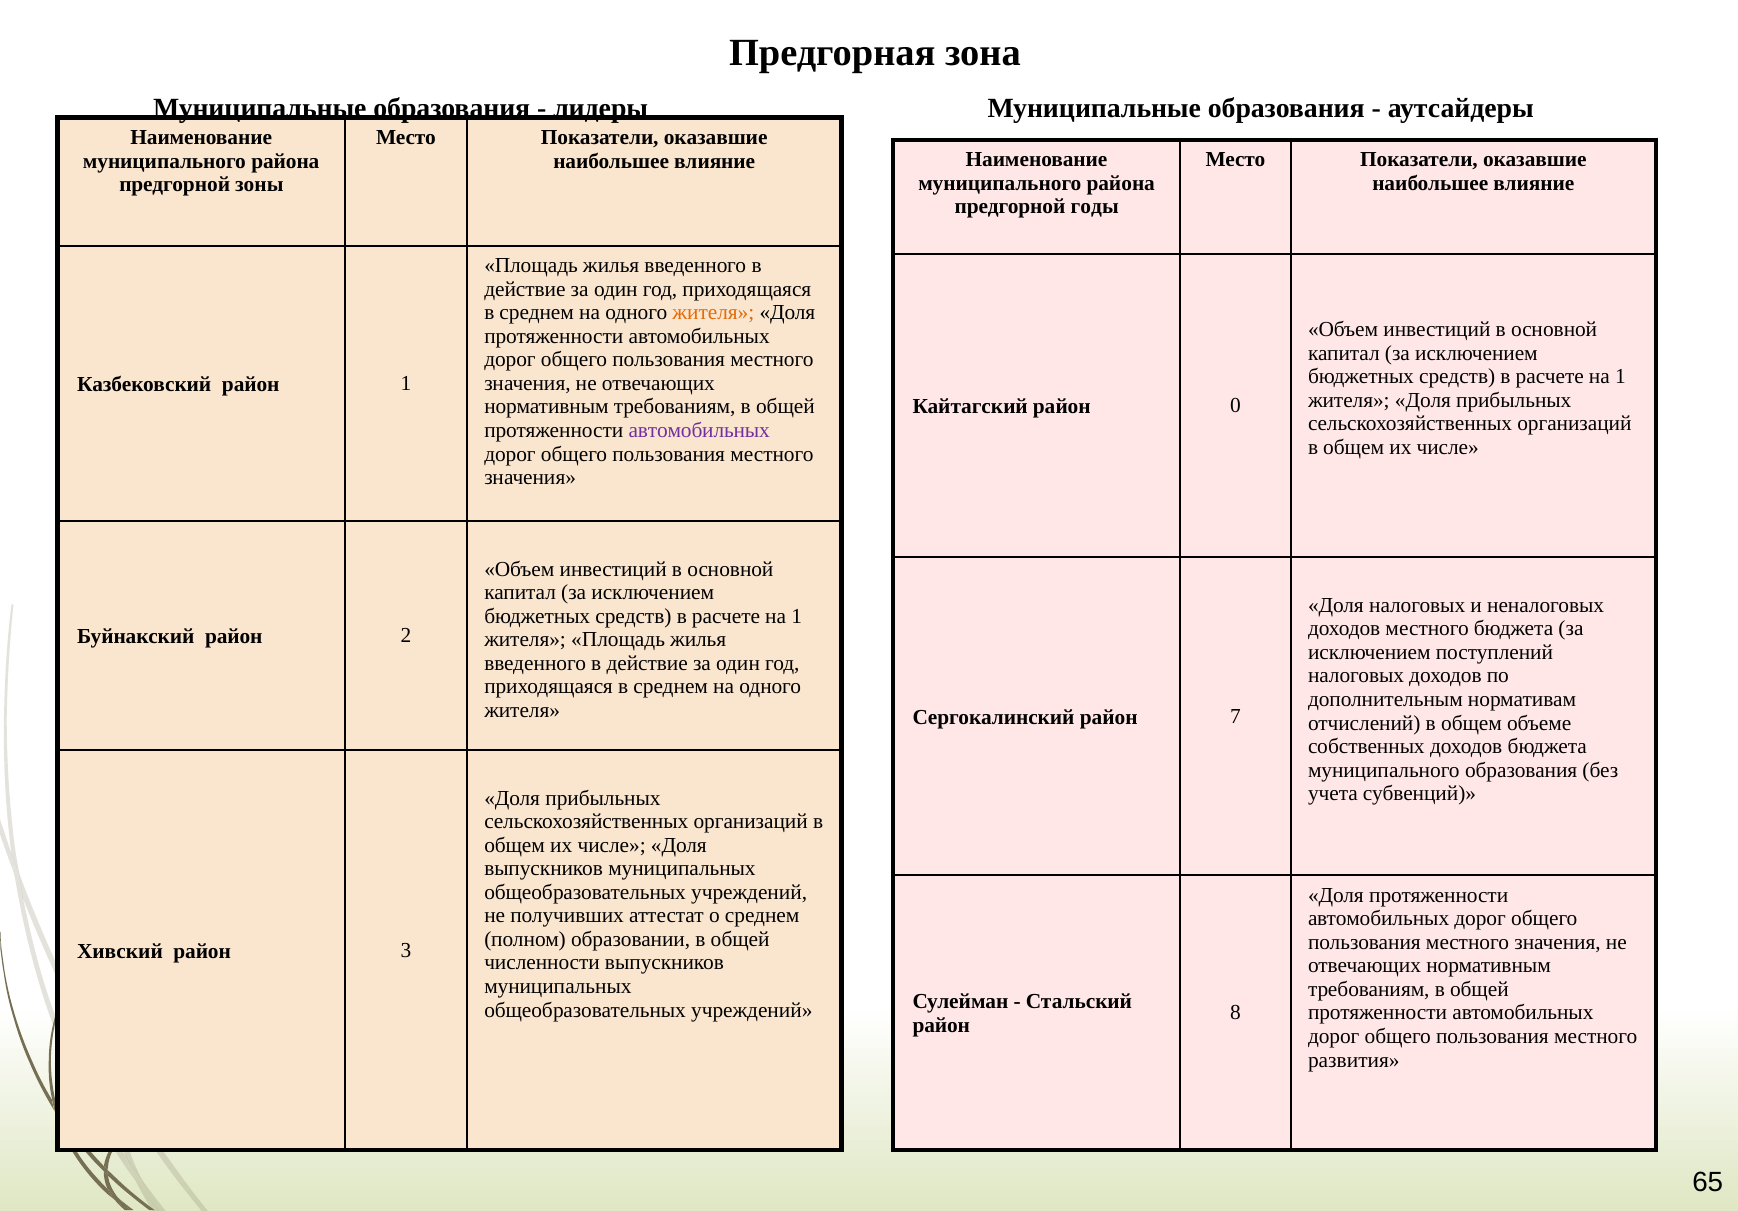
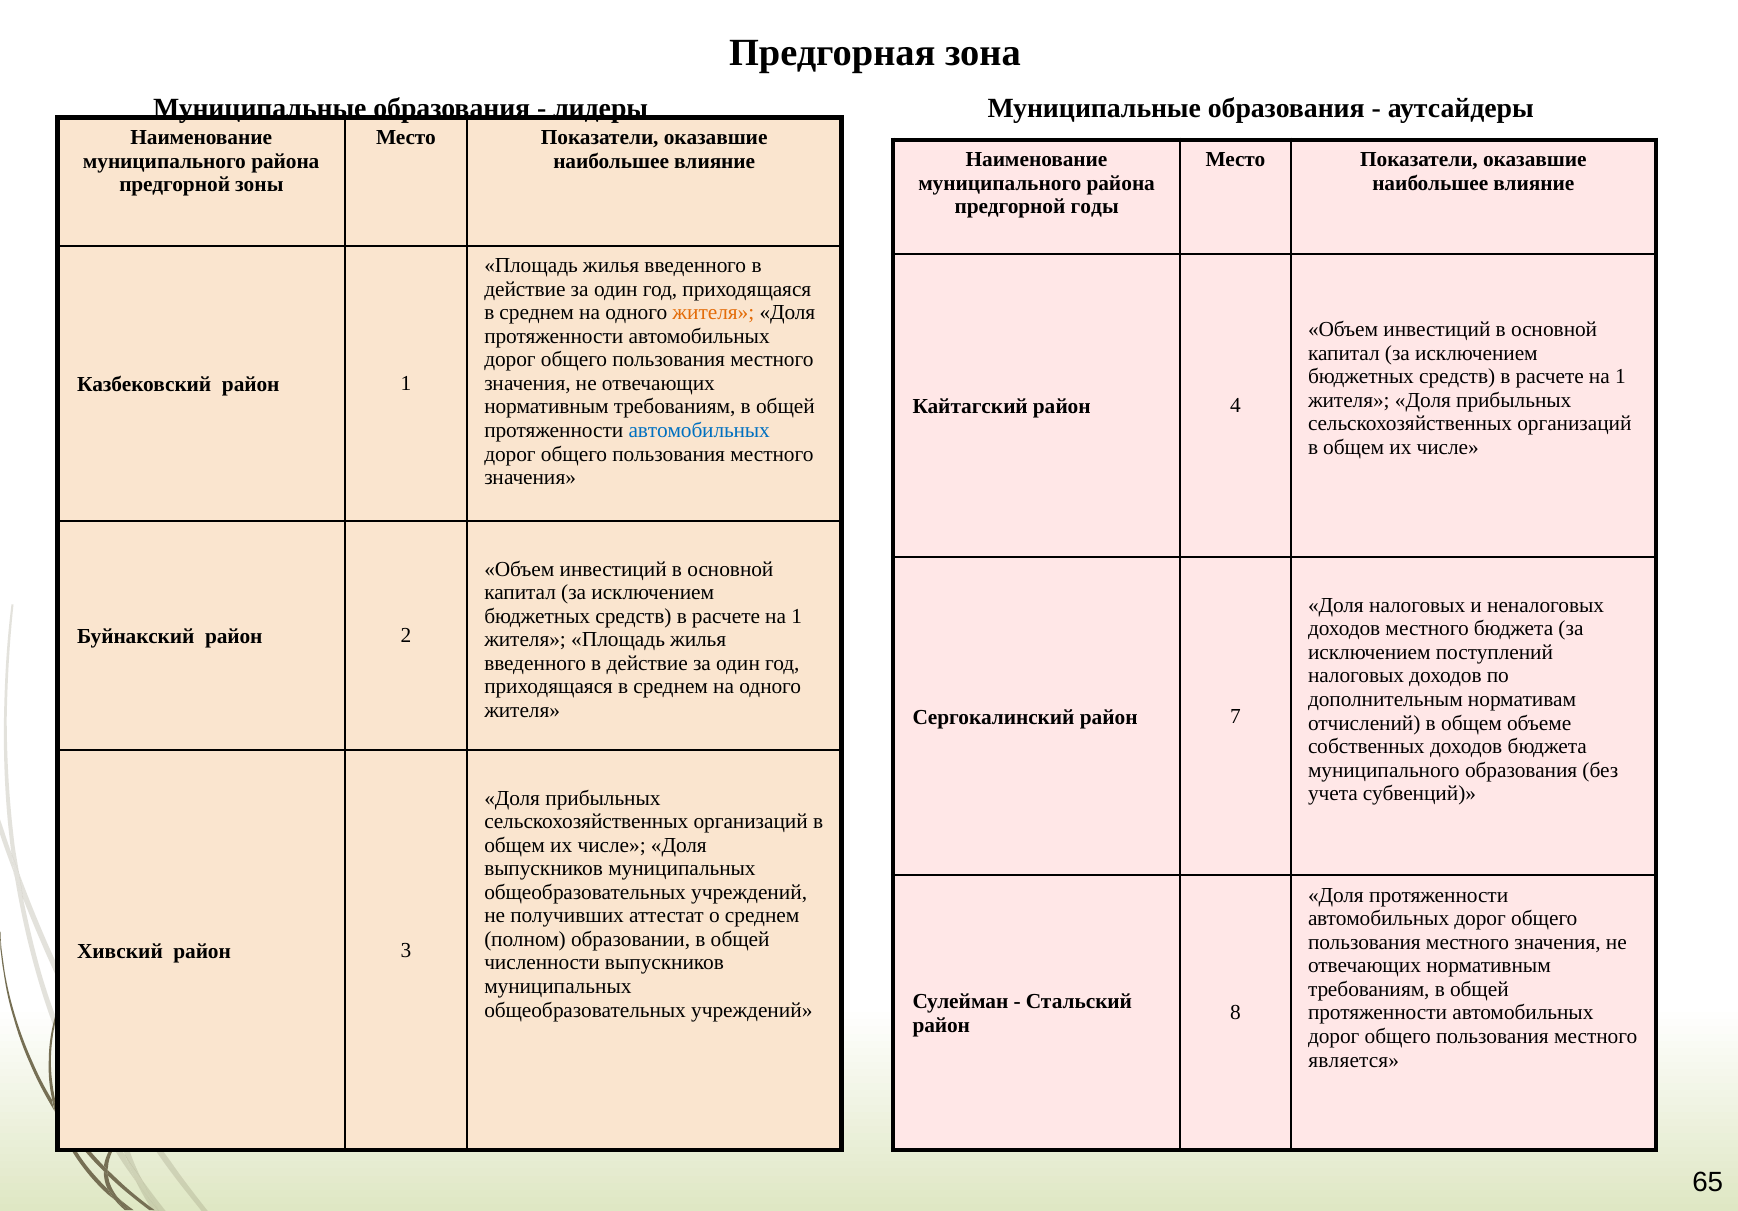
0: 0 -> 4
автомобильных at (699, 431) colour: purple -> blue
развития: развития -> является
